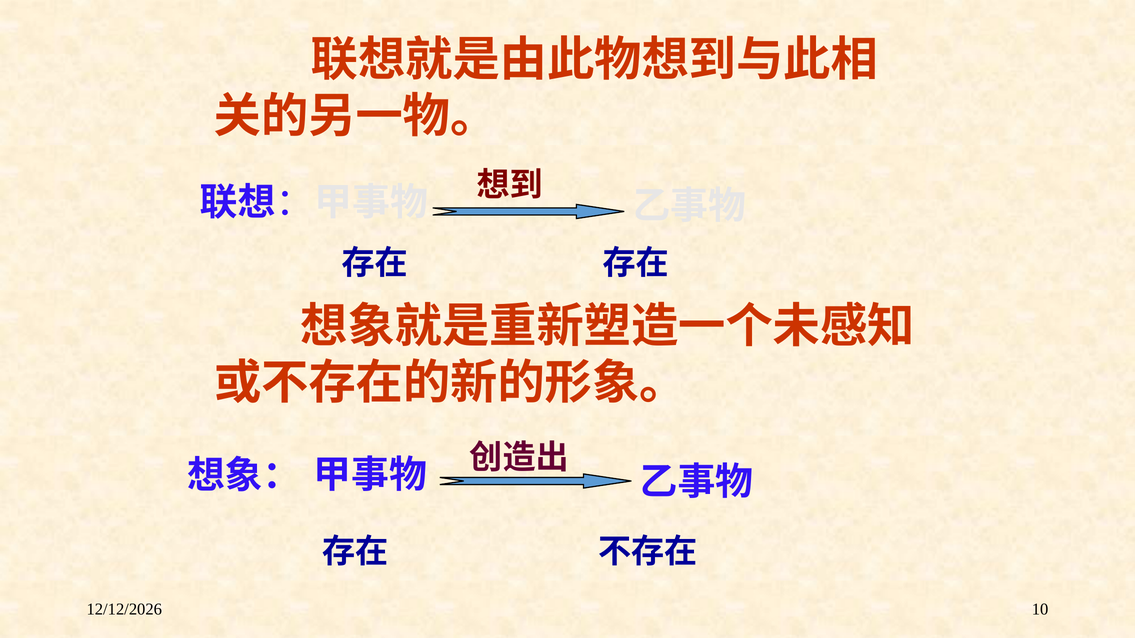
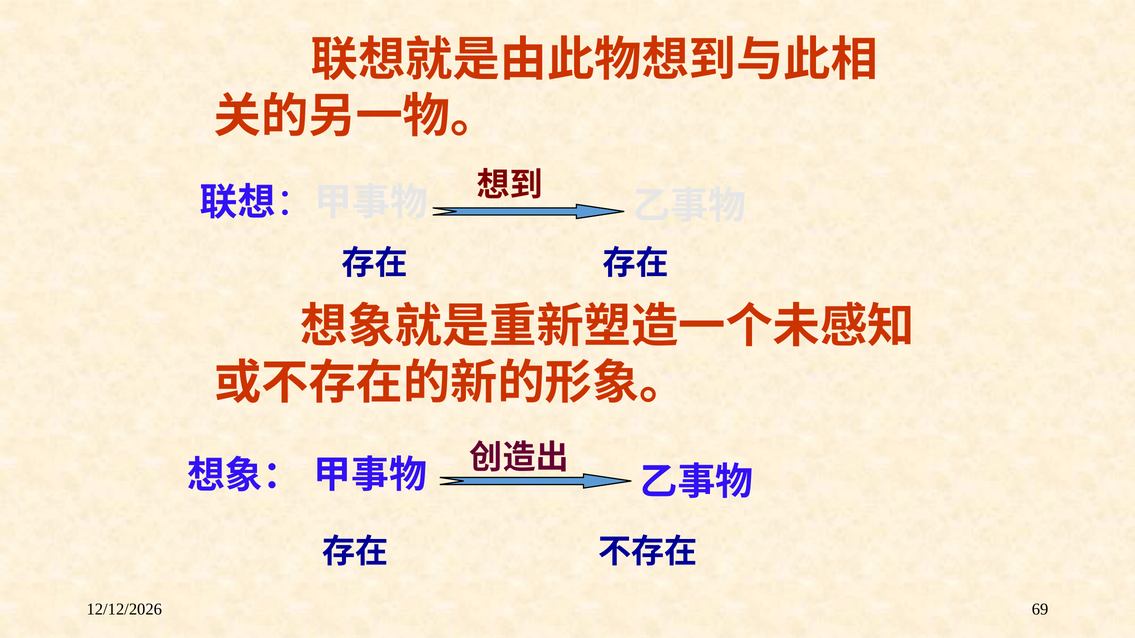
10: 10 -> 69
